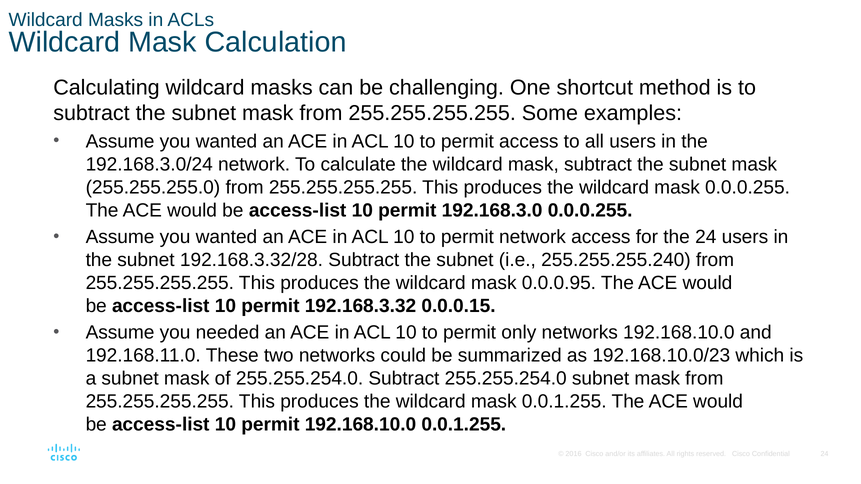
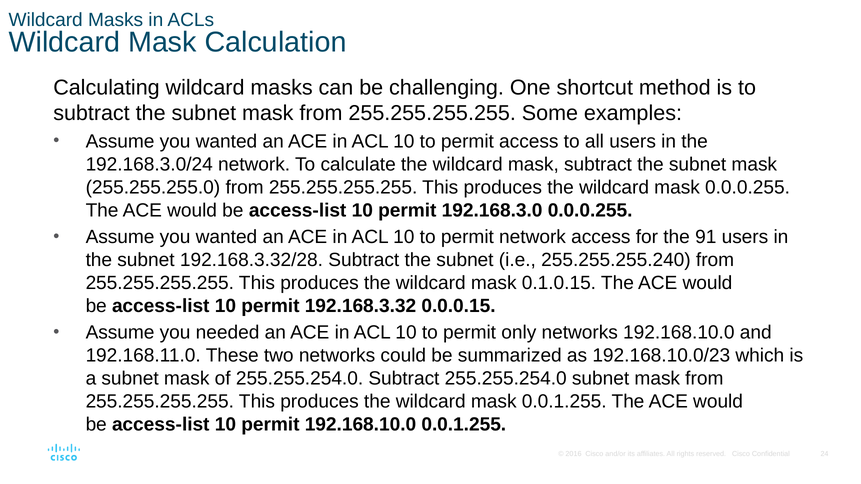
the 24: 24 -> 91
0.0.0.95: 0.0.0.95 -> 0.1.0.15
